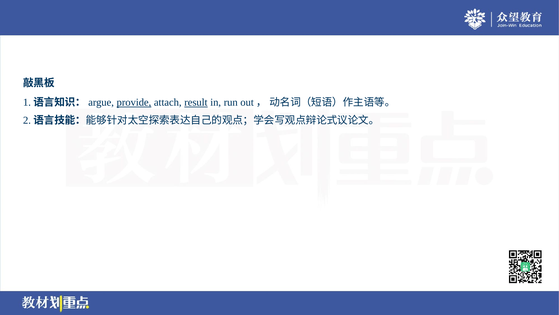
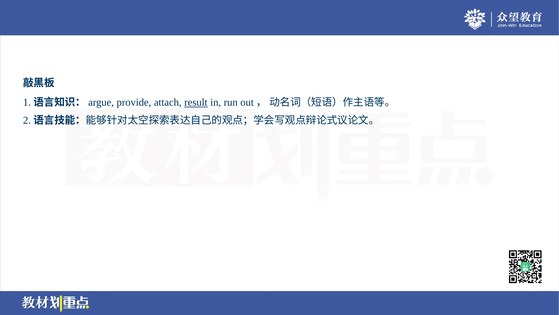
provide underline: present -> none
